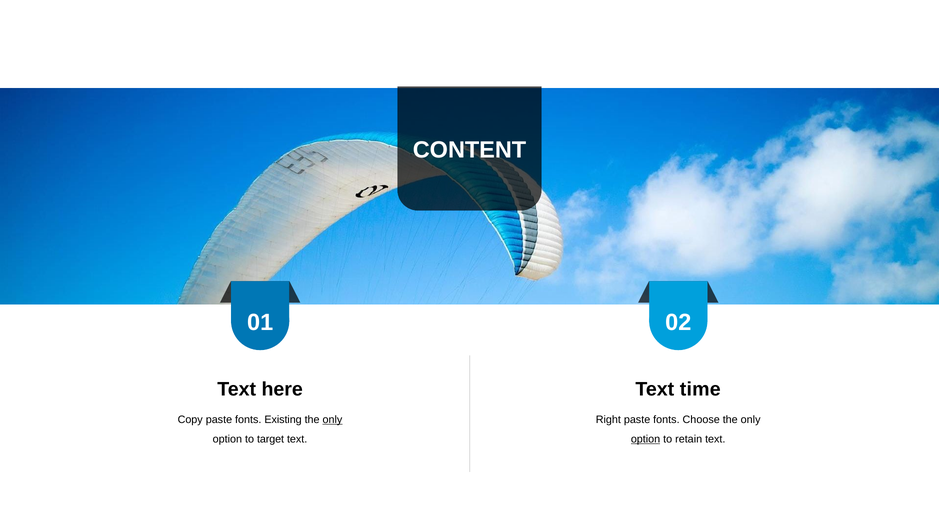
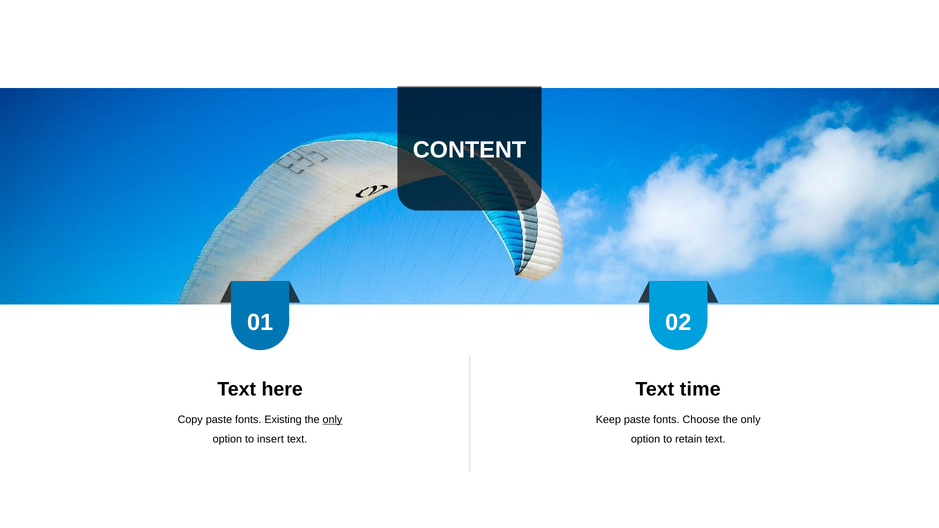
Right: Right -> Keep
target: target -> insert
option at (646, 439) underline: present -> none
